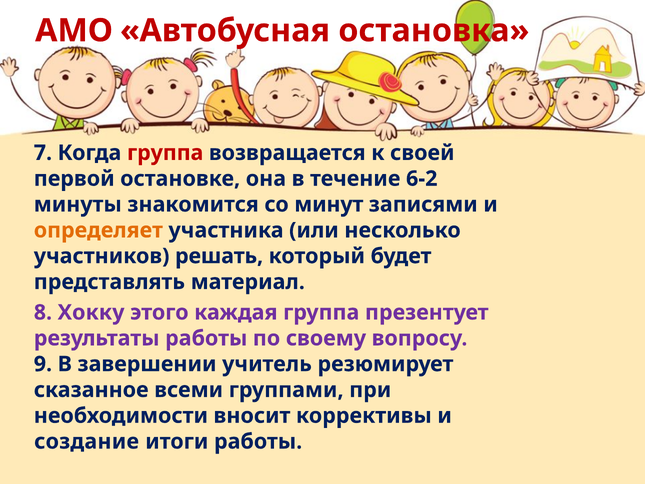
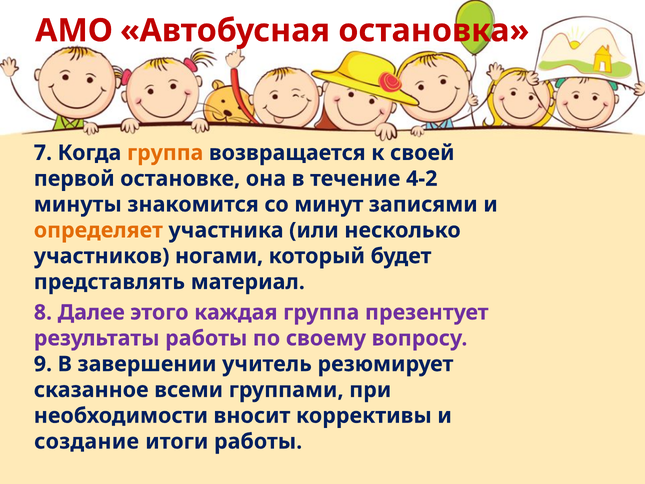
группа at (165, 153) colour: red -> orange
6-2: 6-2 -> 4-2
решать: решать -> ногами
Хокку: Хокку -> Далее
